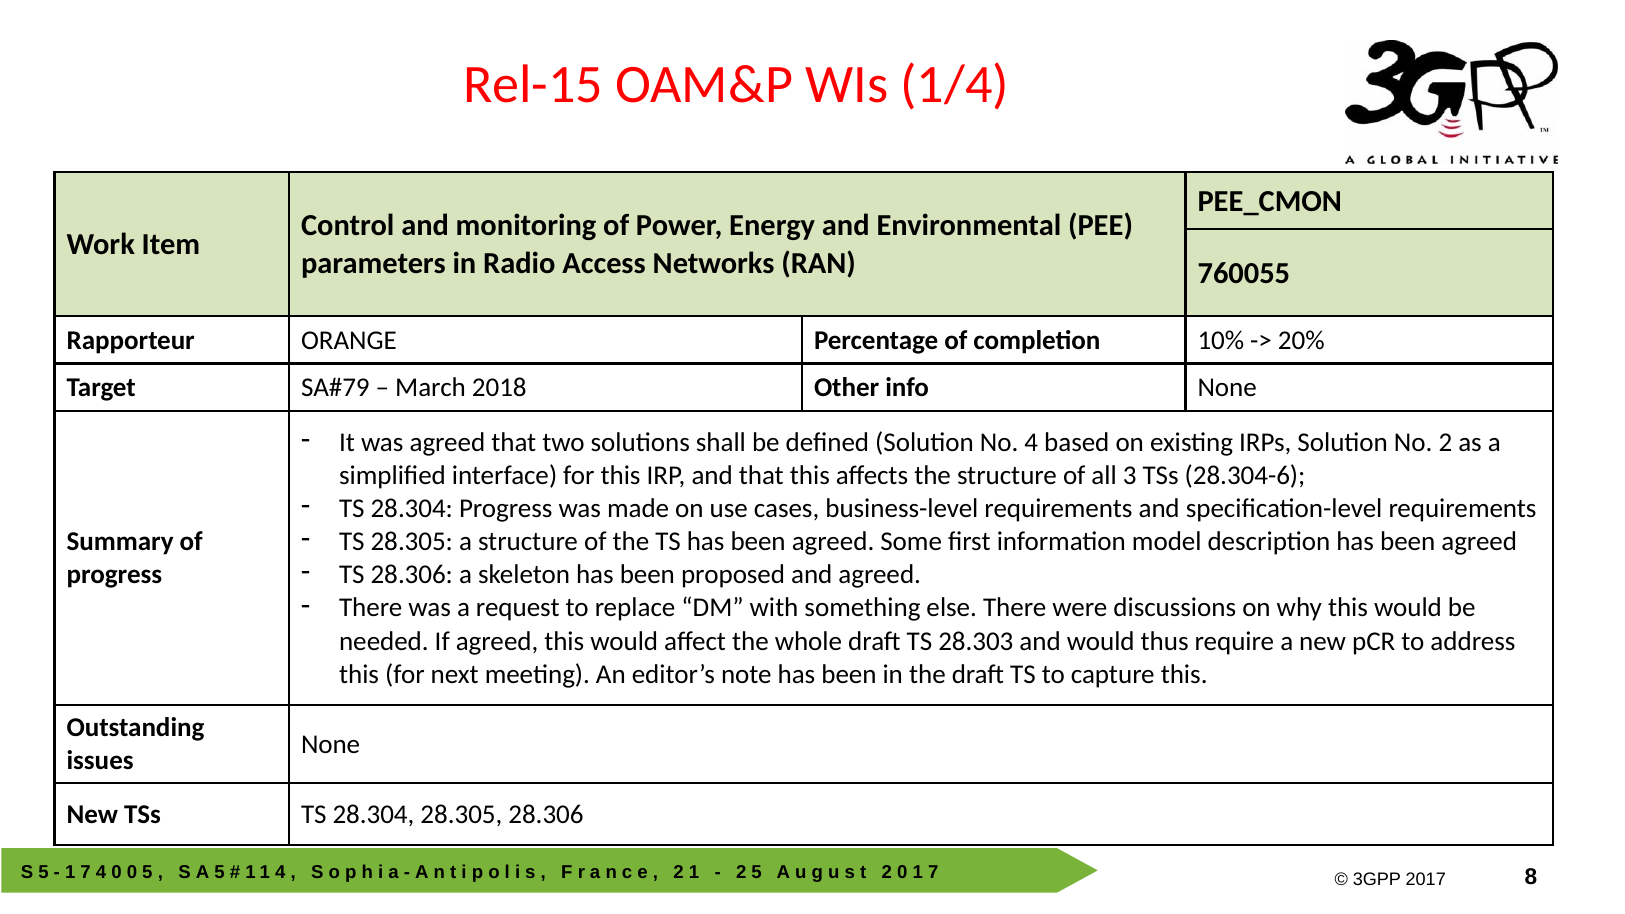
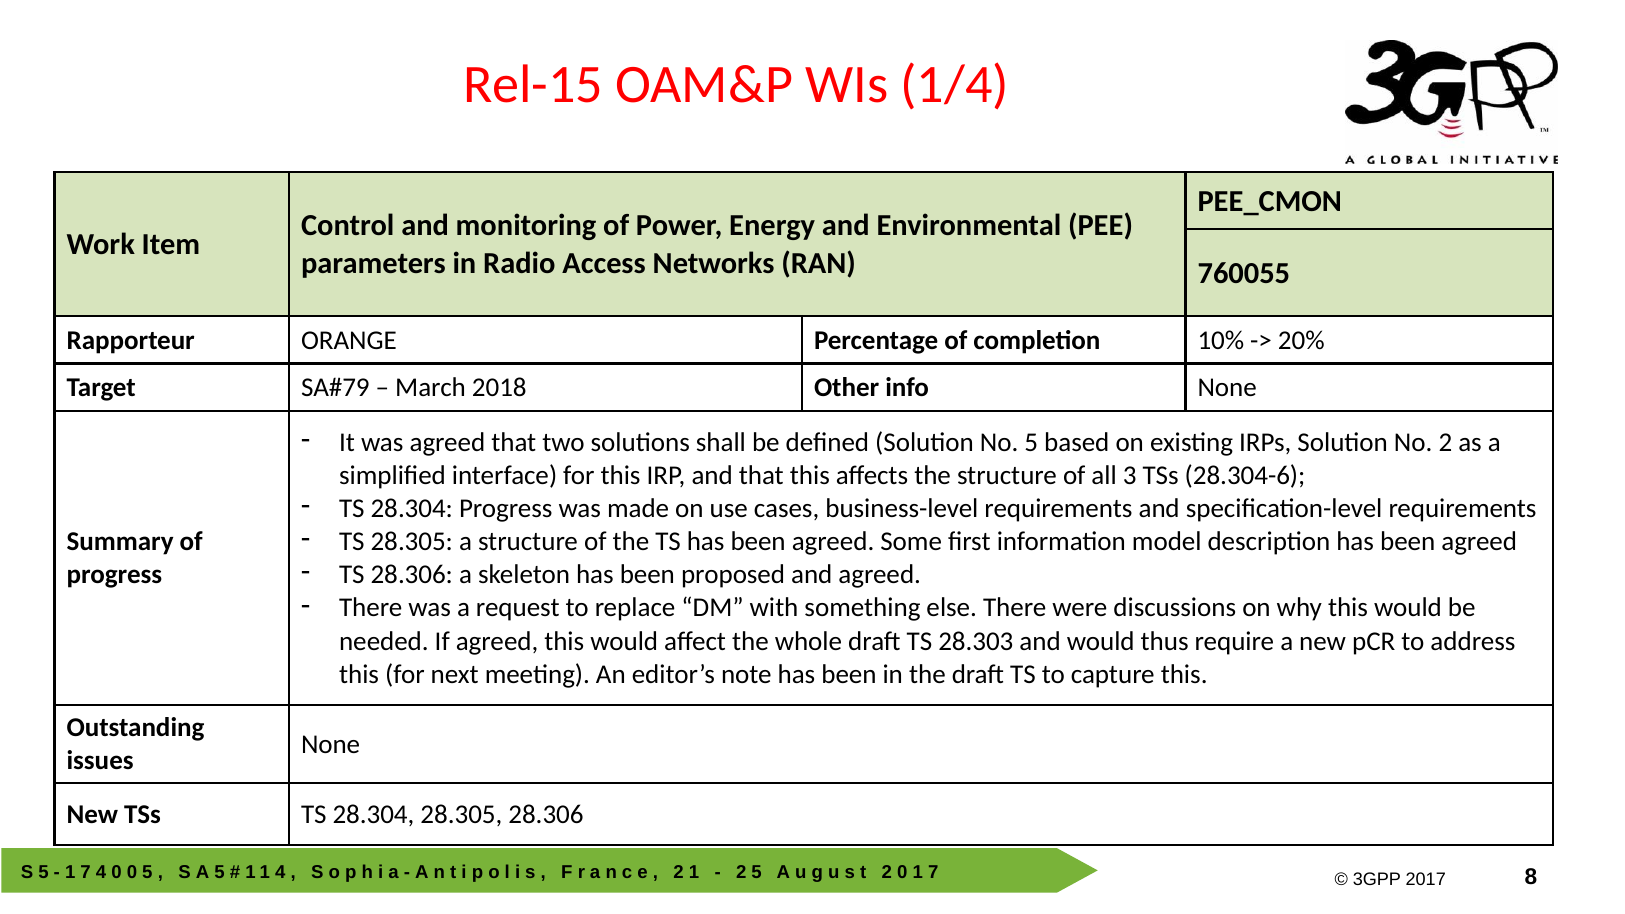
No 4: 4 -> 5
